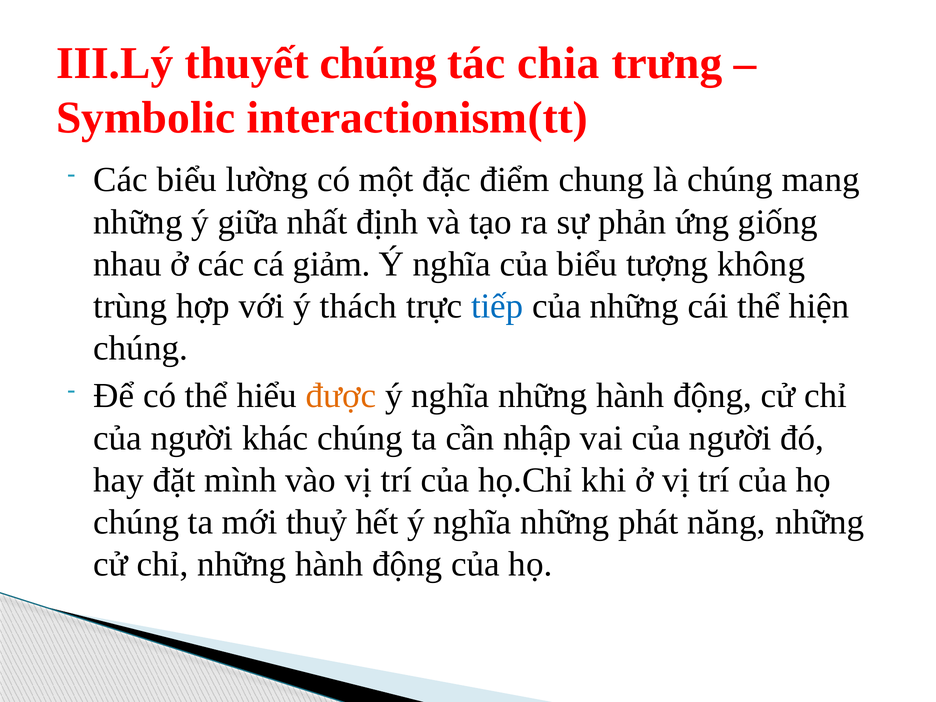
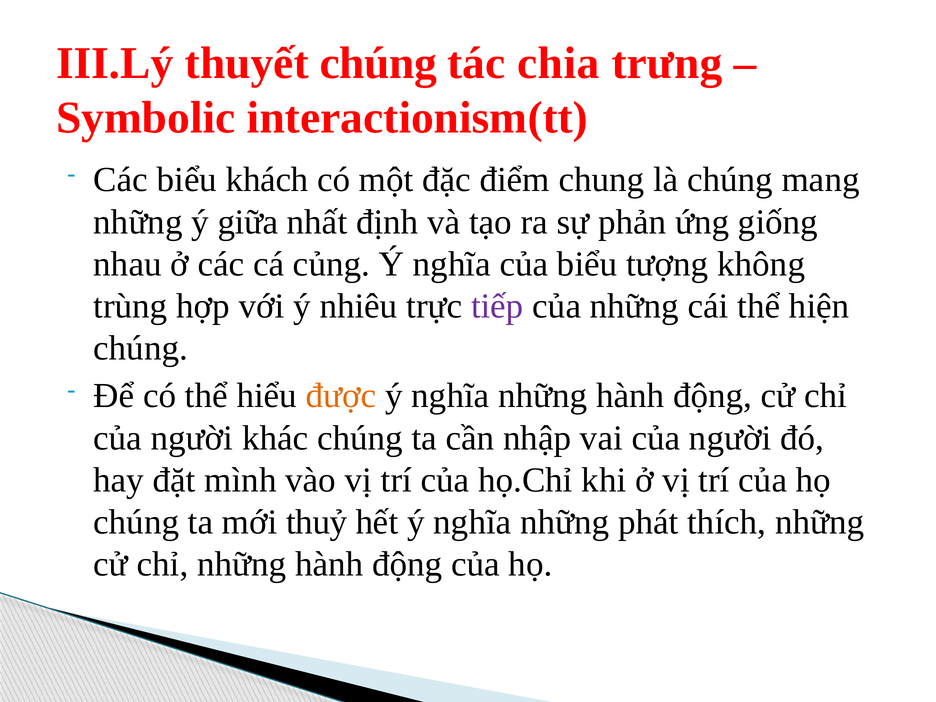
lường: lường -> khách
giảm: giảm -> củng
thách: thách -> nhiêu
tiếp colour: blue -> purple
năng: năng -> thích
